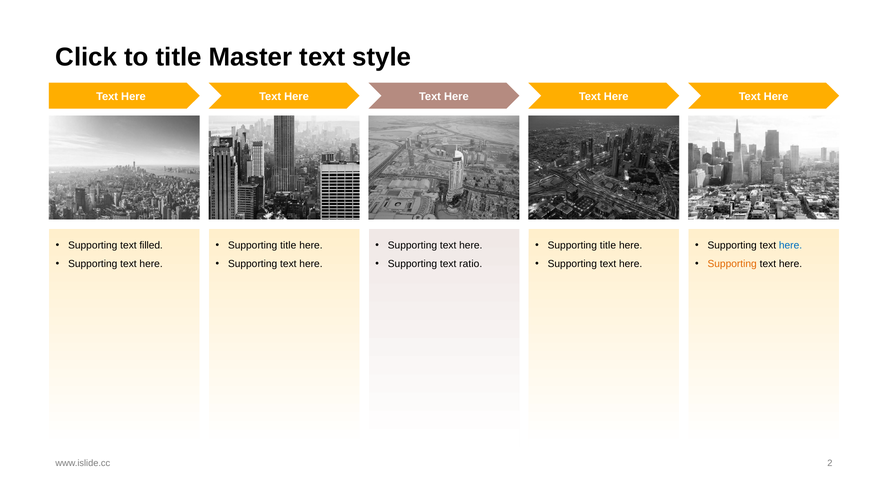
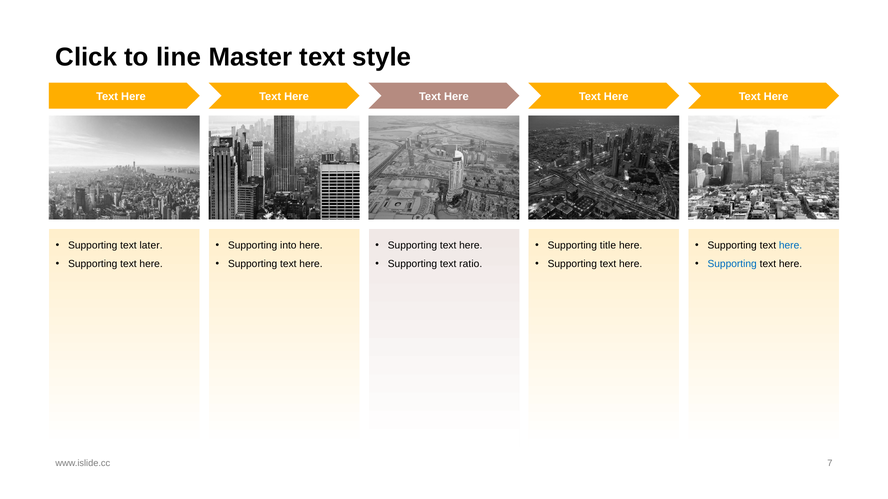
to title: title -> line
filled: filled -> later
title at (288, 246): title -> into
Supporting at (732, 264) colour: orange -> blue
2: 2 -> 7
